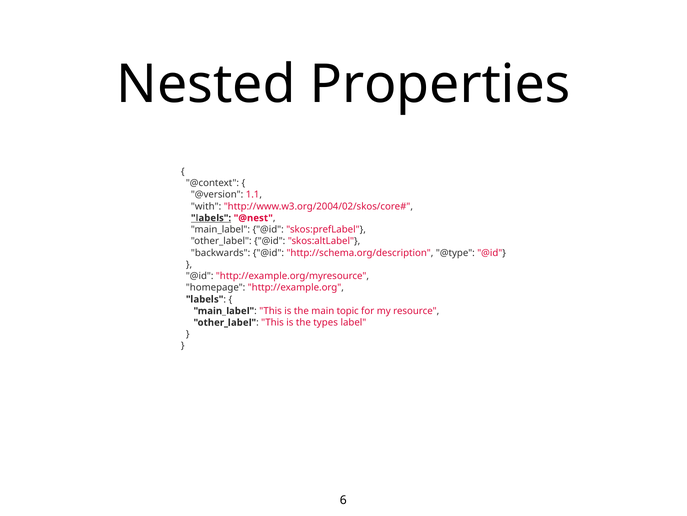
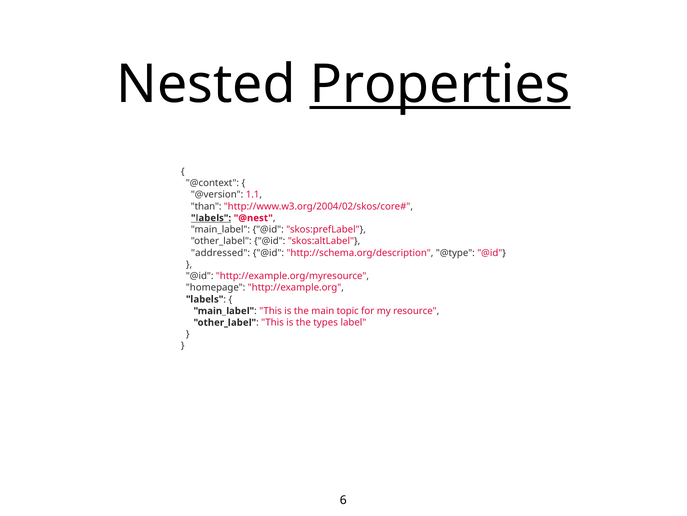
Properties underline: none -> present
with: with -> than
backwards: backwards -> addressed
